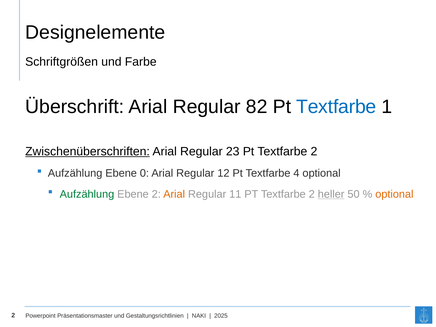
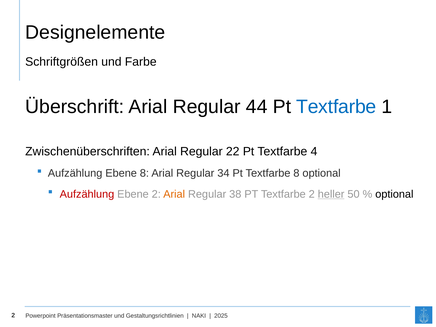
82: 82 -> 44
Zwischenüberschriften underline: present -> none
23: 23 -> 22
2 at (314, 152): 2 -> 4
Ebene 0: 0 -> 8
12: 12 -> 34
Textfarbe 4: 4 -> 8
Aufzählung at (87, 194) colour: green -> red
11: 11 -> 38
optional at (394, 194) colour: orange -> black
